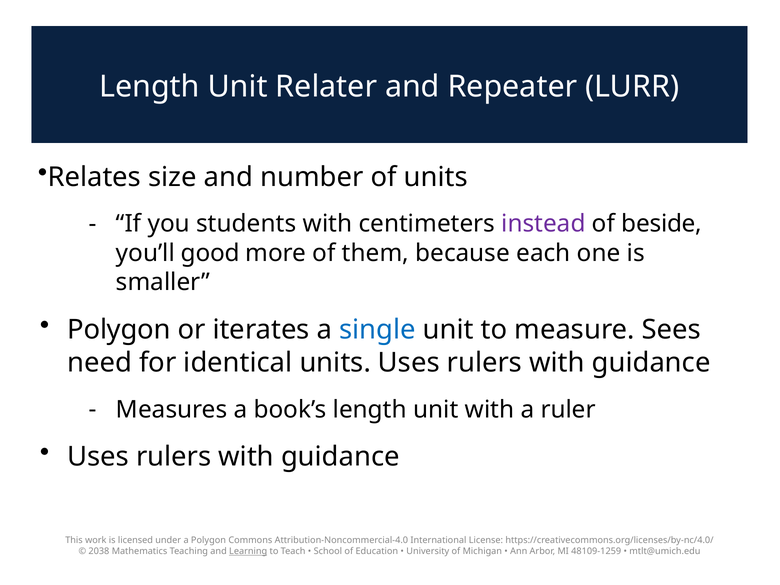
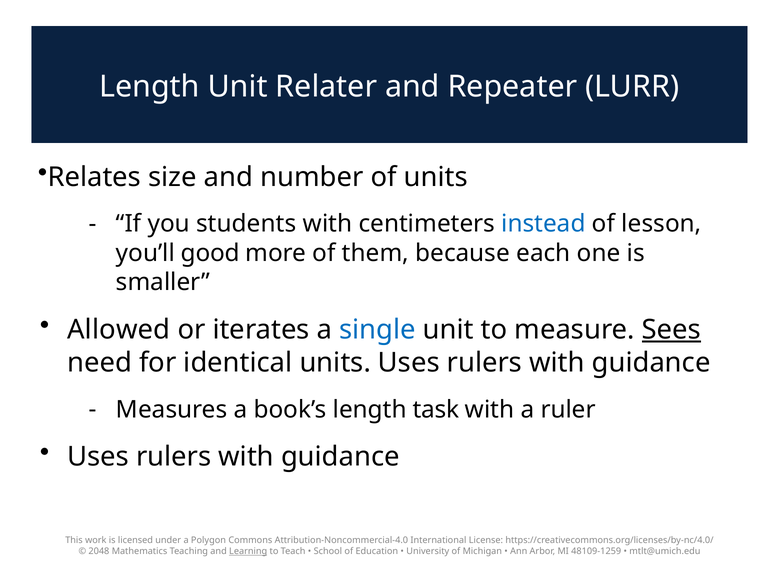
instead colour: purple -> blue
beside: beside -> lesson
Polygon at (119, 330): Polygon -> Allowed
Sees underline: none -> present
book’s length unit: unit -> task
2038: 2038 -> 2048
